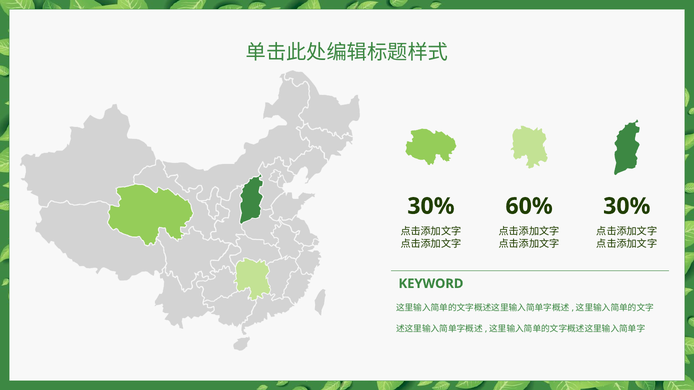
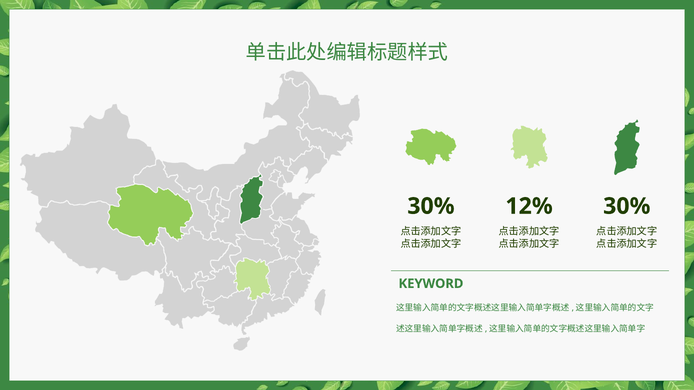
60%: 60% -> 12%
